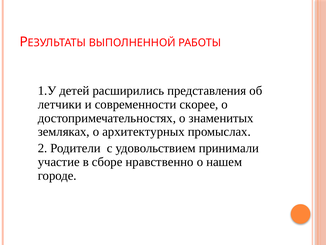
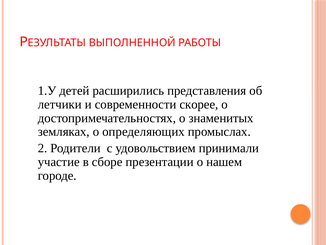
архитектурных: архитектурных -> определяющих
нравственно: нравственно -> презентации
